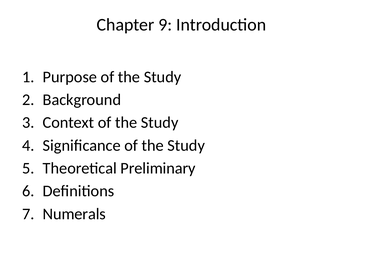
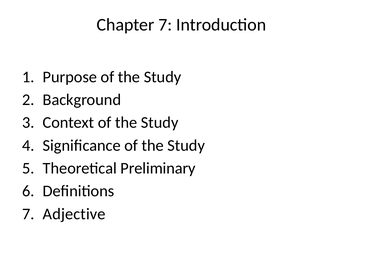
Chapter 9: 9 -> 7
Numerals: Numerals -> Adjective
